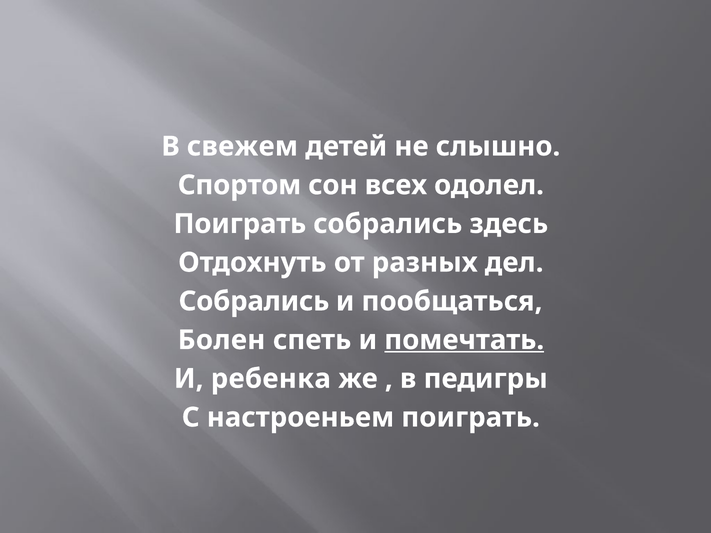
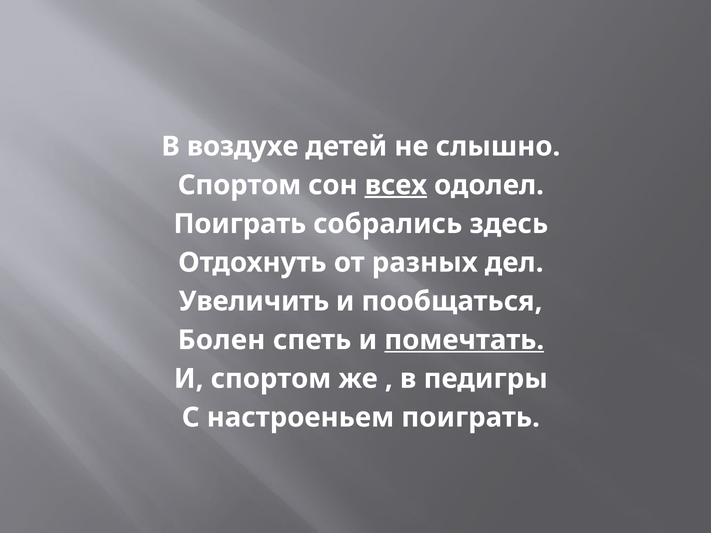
свежем: свежем -> воздухе
всех underline: none -> present
Собрались at (254, 301): Собрались -> Увеличить
И ребенка: ребенка -> спортом
